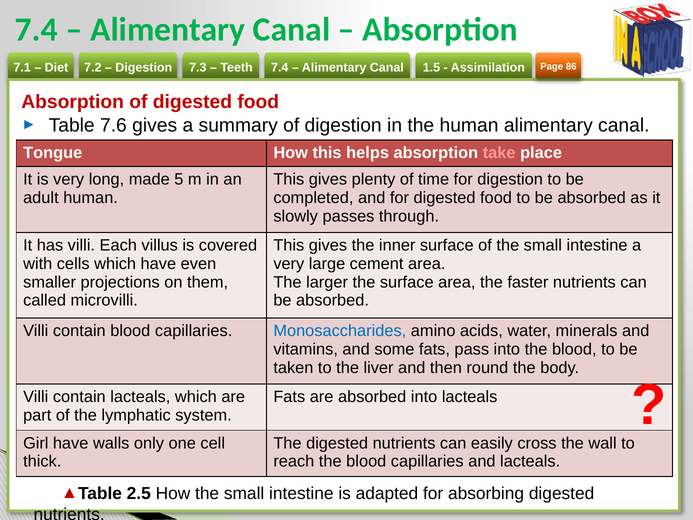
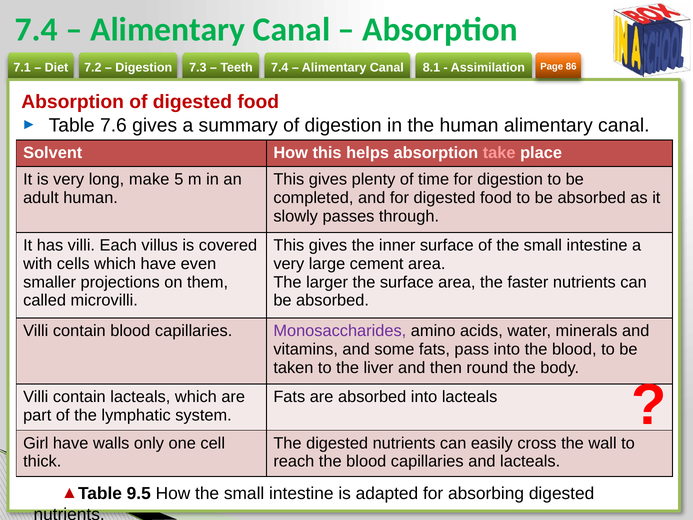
1.5: 1.5 -> 8.1
Tongue: Tongue -> Solvent
made: made -> make
Monosaccharides colour: blue -> purple
2.5: 2.5 -> 9.5
